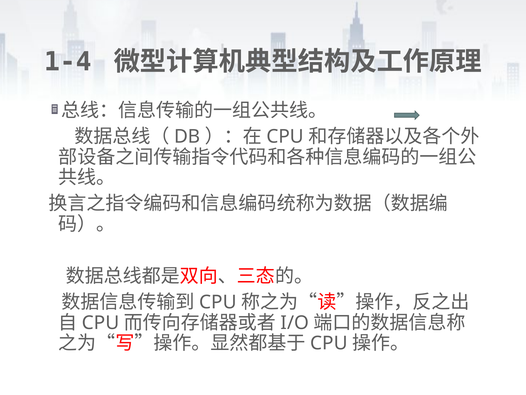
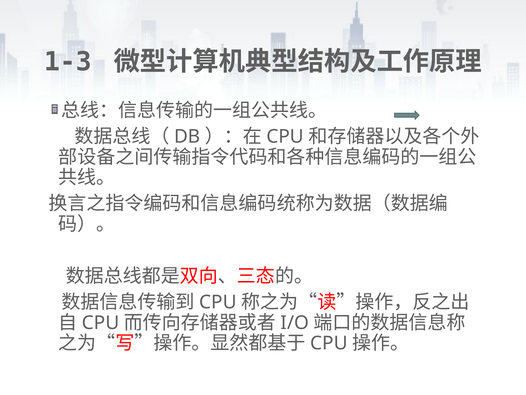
1-4: 1-4 -> 1-3
